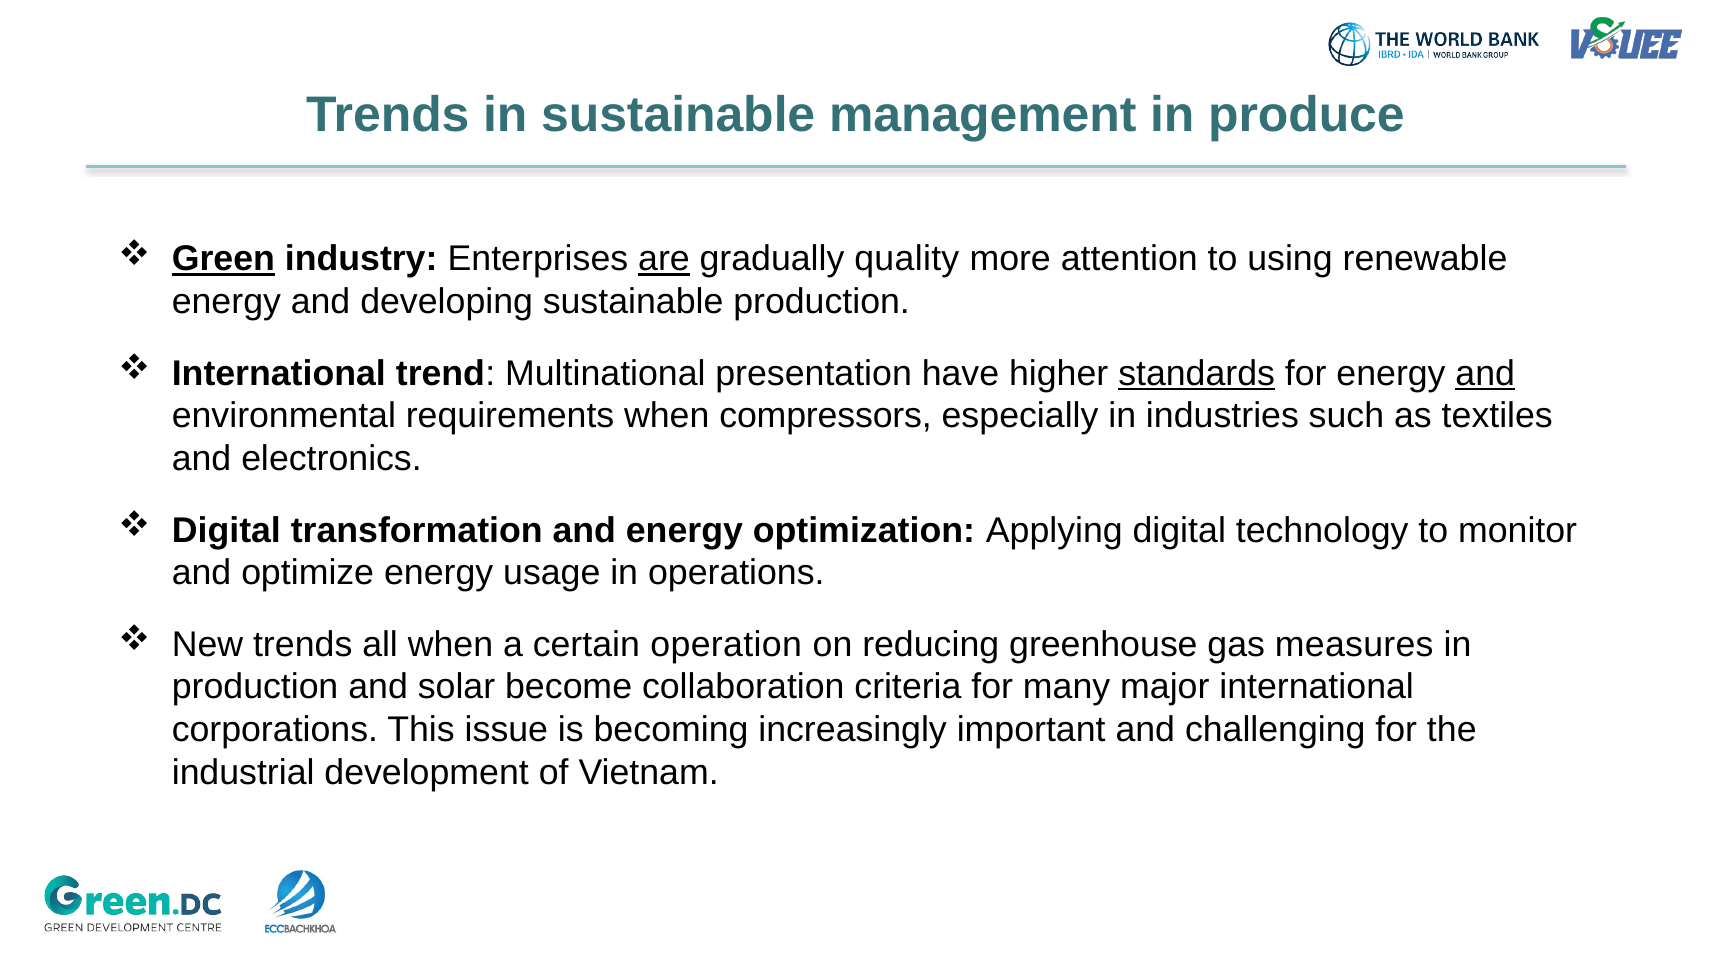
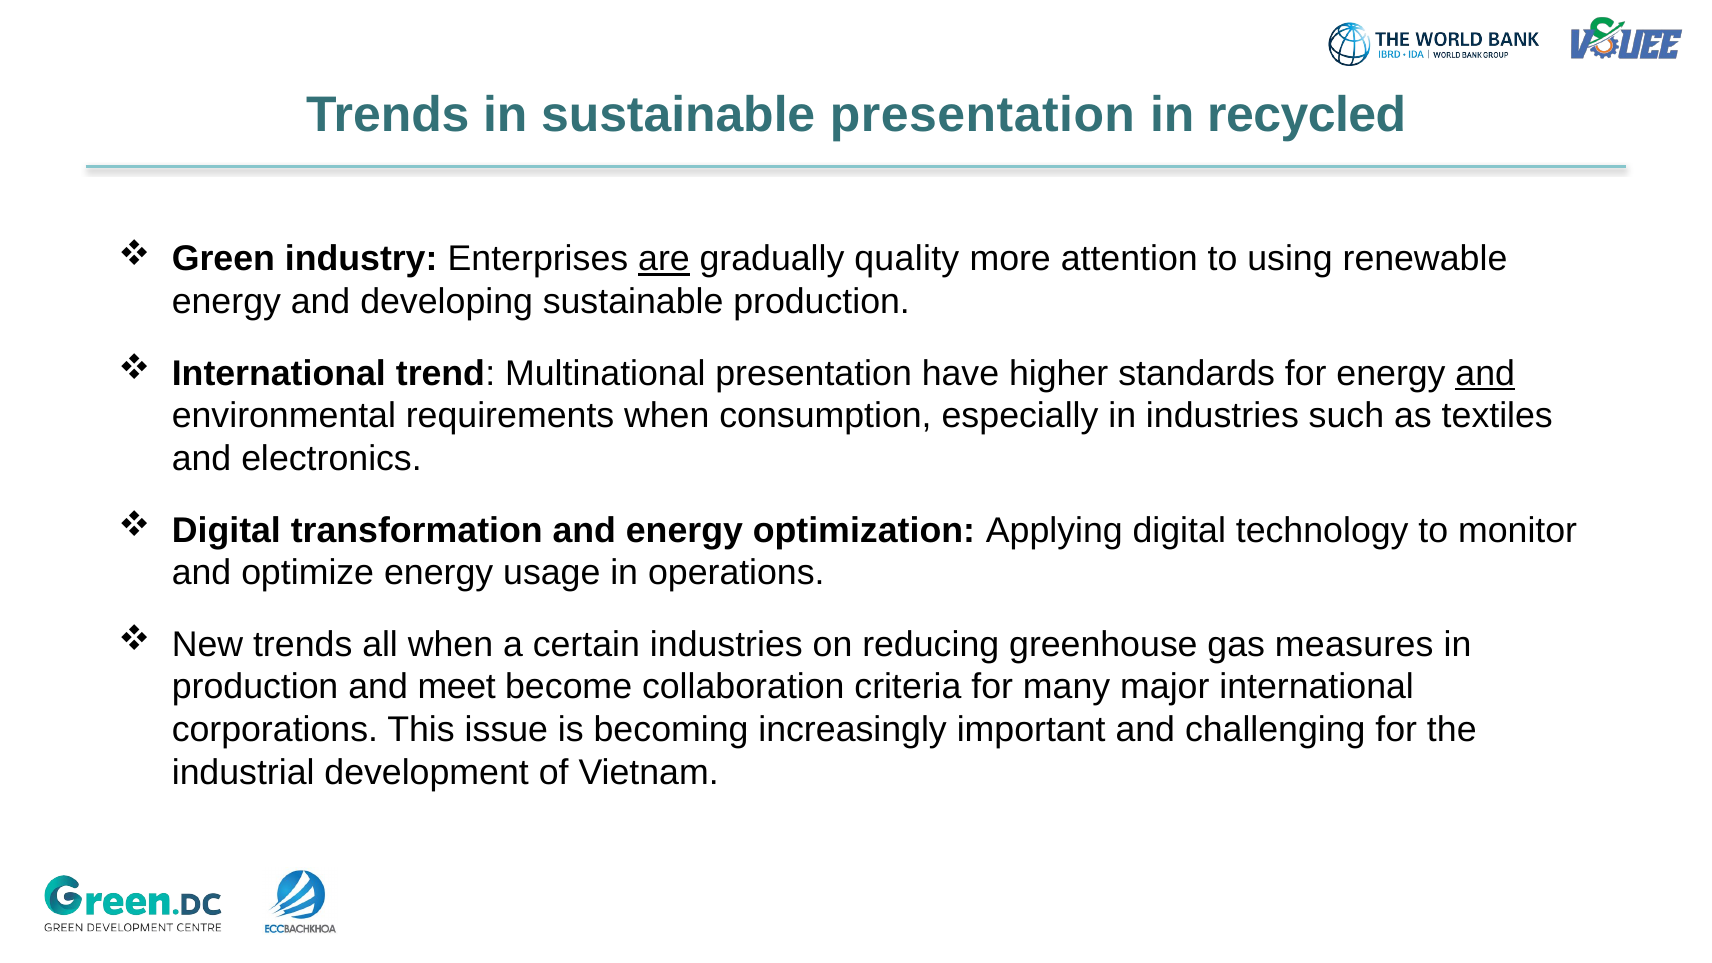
sustainable management: management -> presentation
produce: produce -> recycled
Green underline: present -> none
standards underline: present -> none
compressors: compressors -> consumption
certain operation: operation -> industries
solar: solar -> meet
